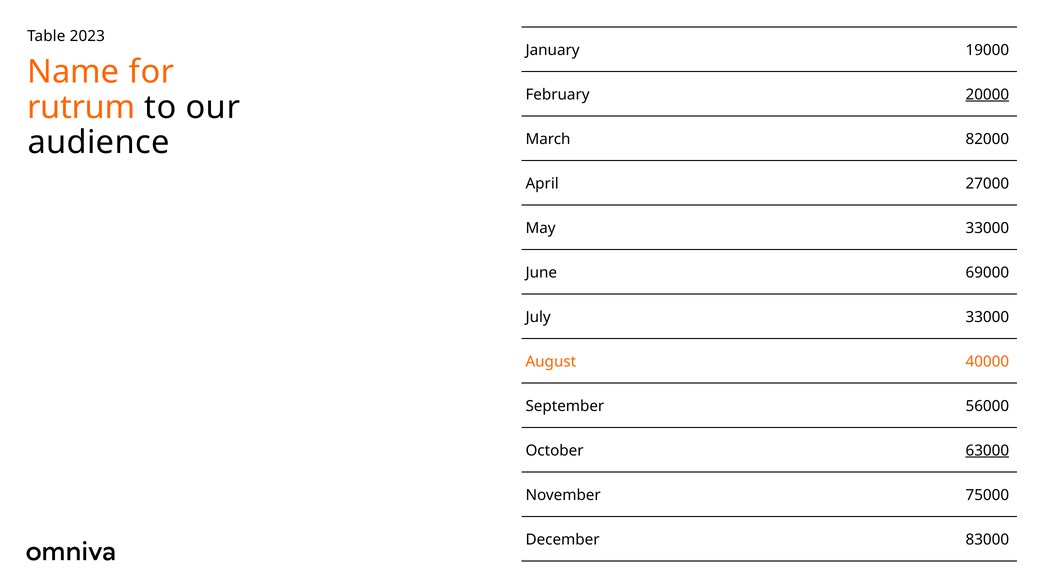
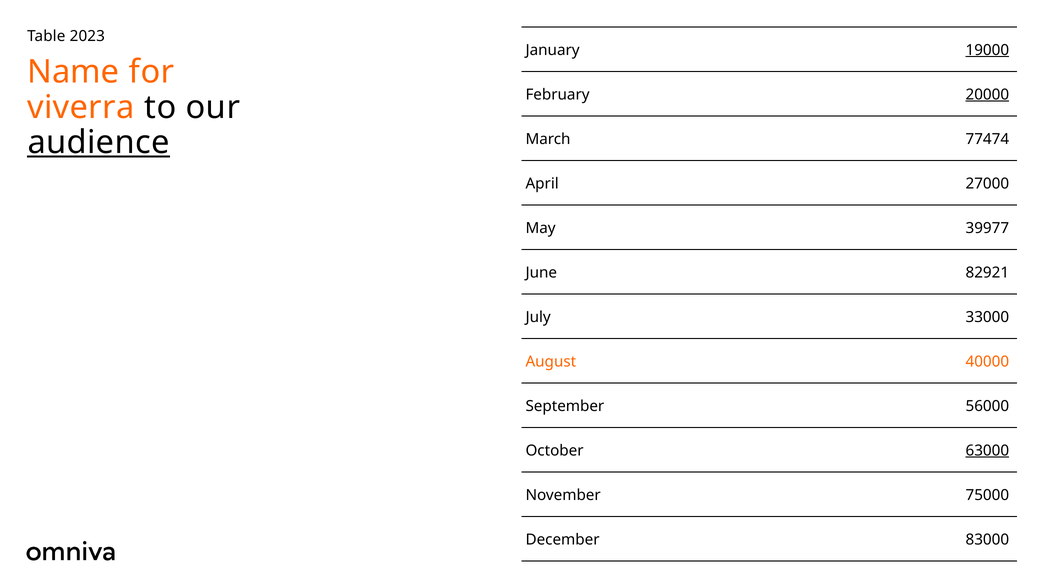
19000 underline: none -> present
rutrum: rutrum -> viverra
audience underline: none -> present
82000: 82000 -> 77474
May 33000: 33000 -> 39977
69000: 69000 -> 82921
